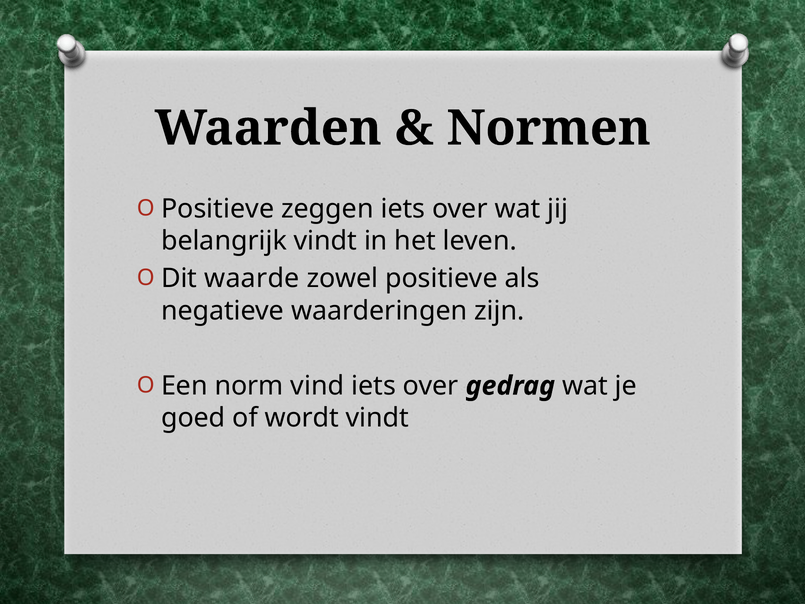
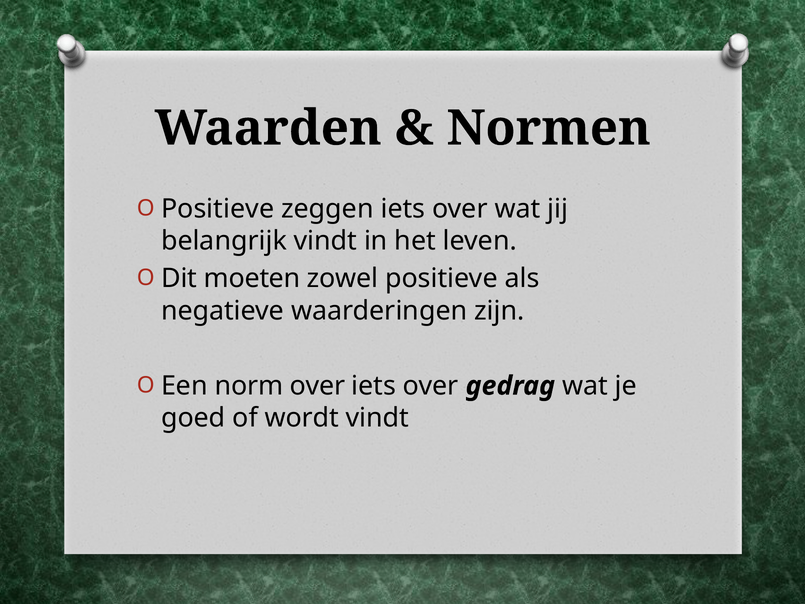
waarde: waarde -> moeten
norm vind: vind -> over
